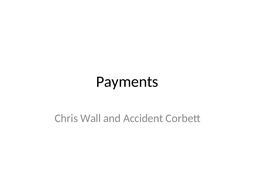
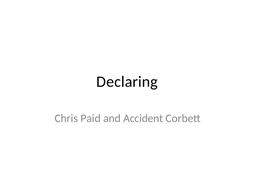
Payments: Payments -> Declaring
Wall: Wall -> Paid
